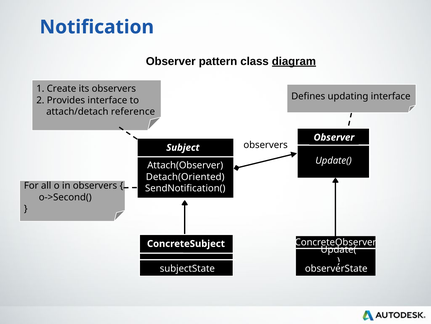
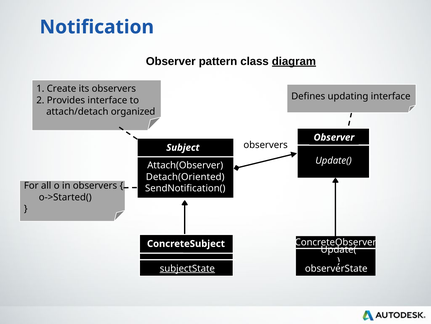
reference: reference -> organized
o->Second(: o->Second( -> o->Started(
subjectState underline: none -> present
